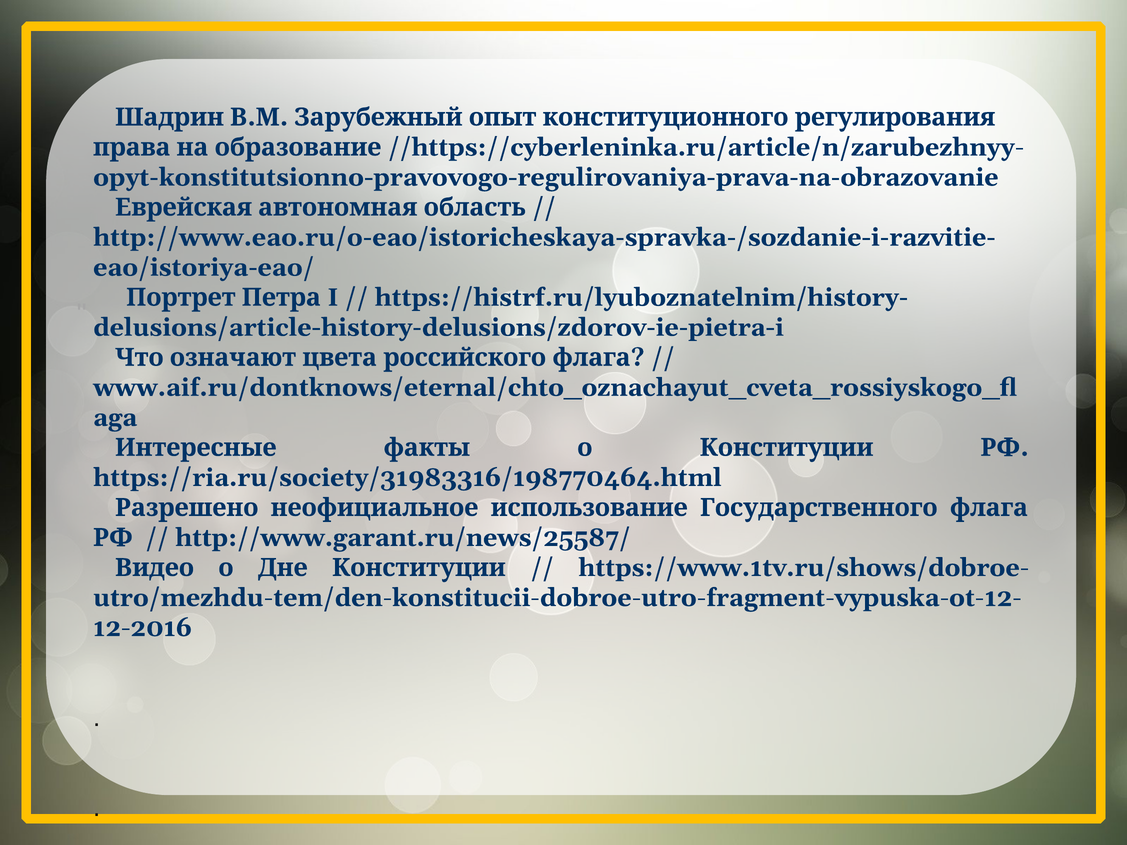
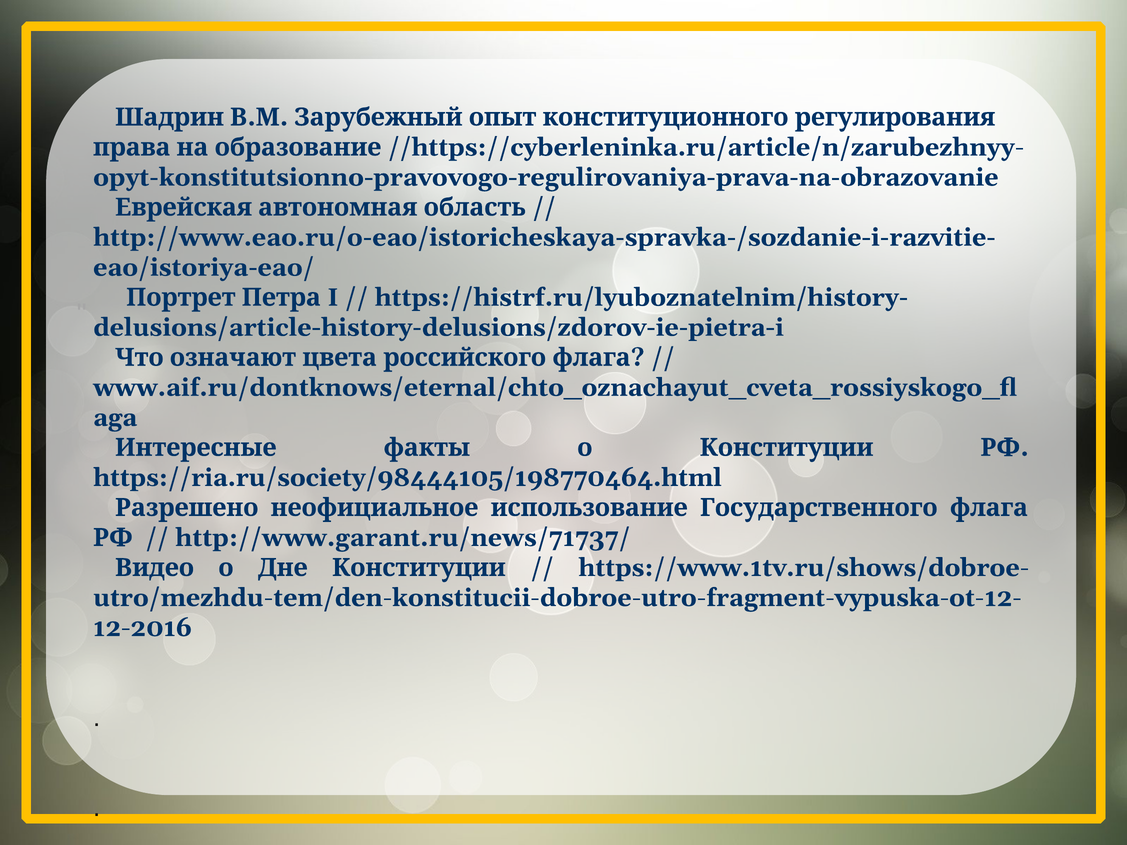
https://ria.ru/society/31983316/198770464.html: https://ria.ru/society/31983316/198770464.html -> https://ria.ru/society/98444105/198770464.html
http://www.garant.ru/news/25587/: http://www.garant.ru/news/25587/ -> http://www.garant.ru/news/71737/
